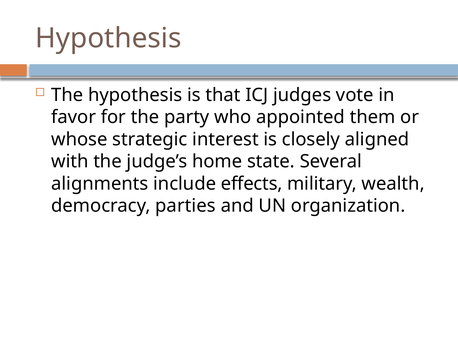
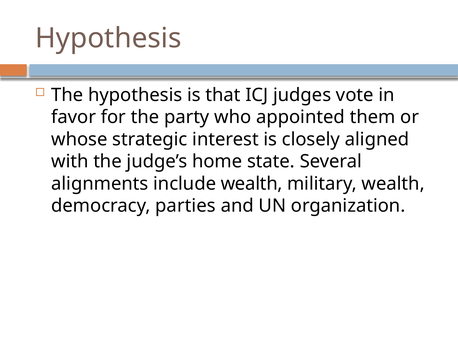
include effects: effects -> wealth
